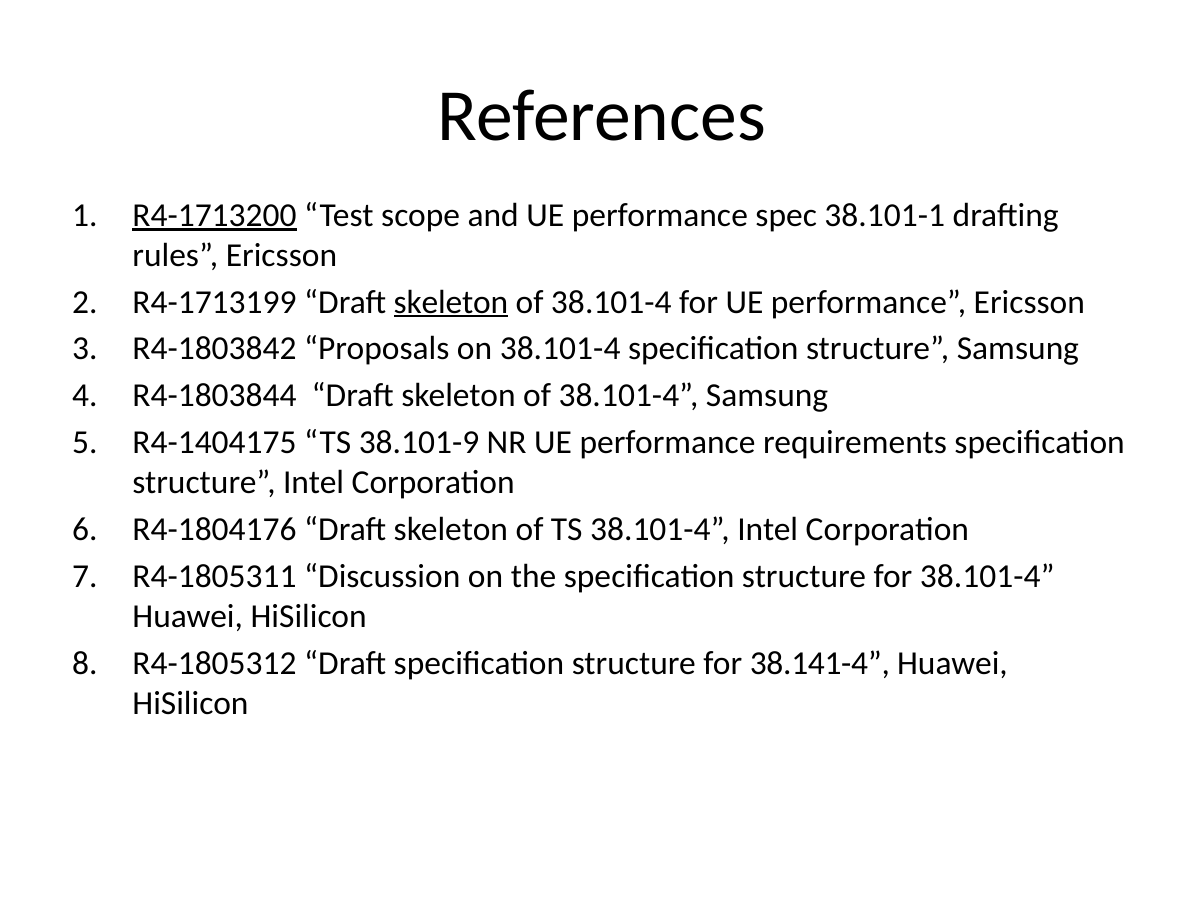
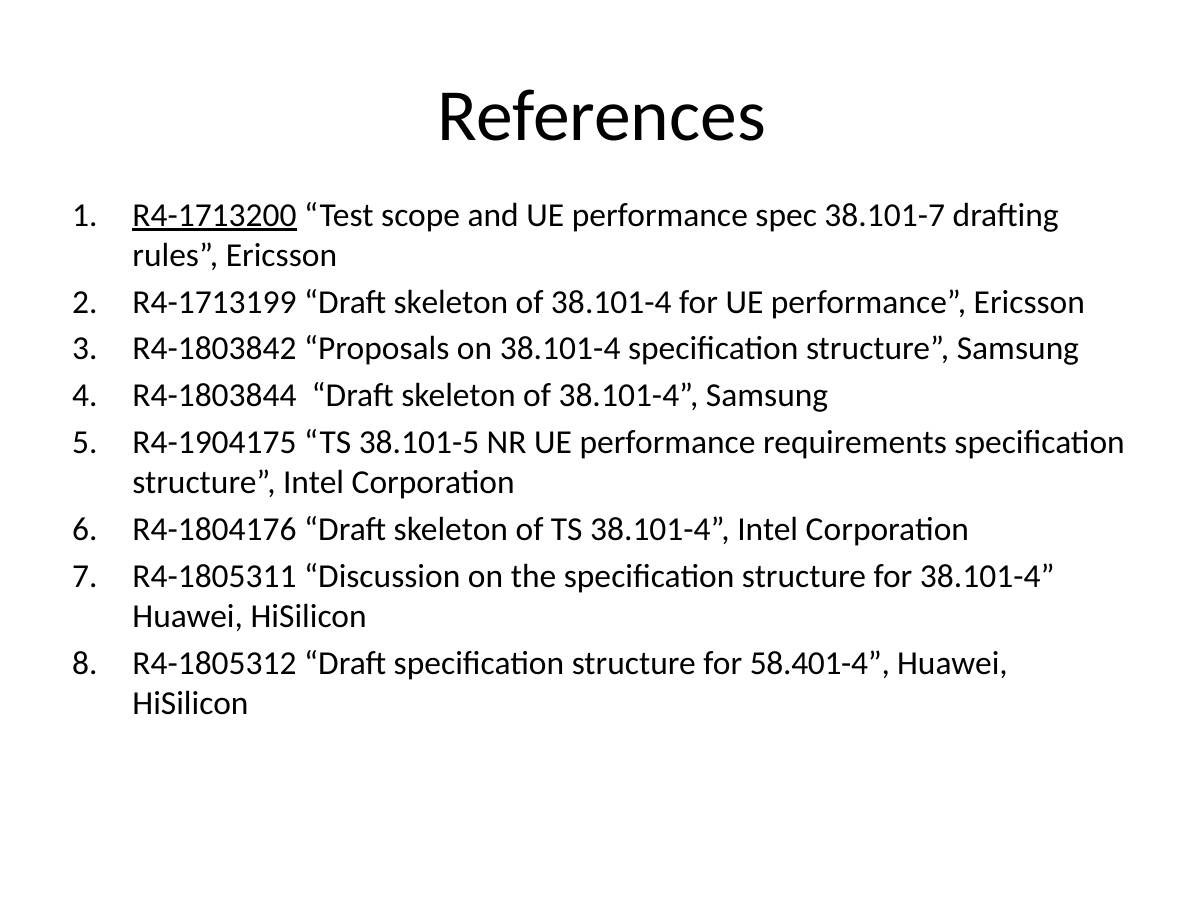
38.101-1: 38.101-1 -> 38.101-7
skeleton at (451, 302) underline: present -> none
R4-1404175: R4-1404175 -> R4-1904175
38.101-9: 38.101-9 -> 38.101-5
38.141-4: 38.141-4 -> 58.401-4
